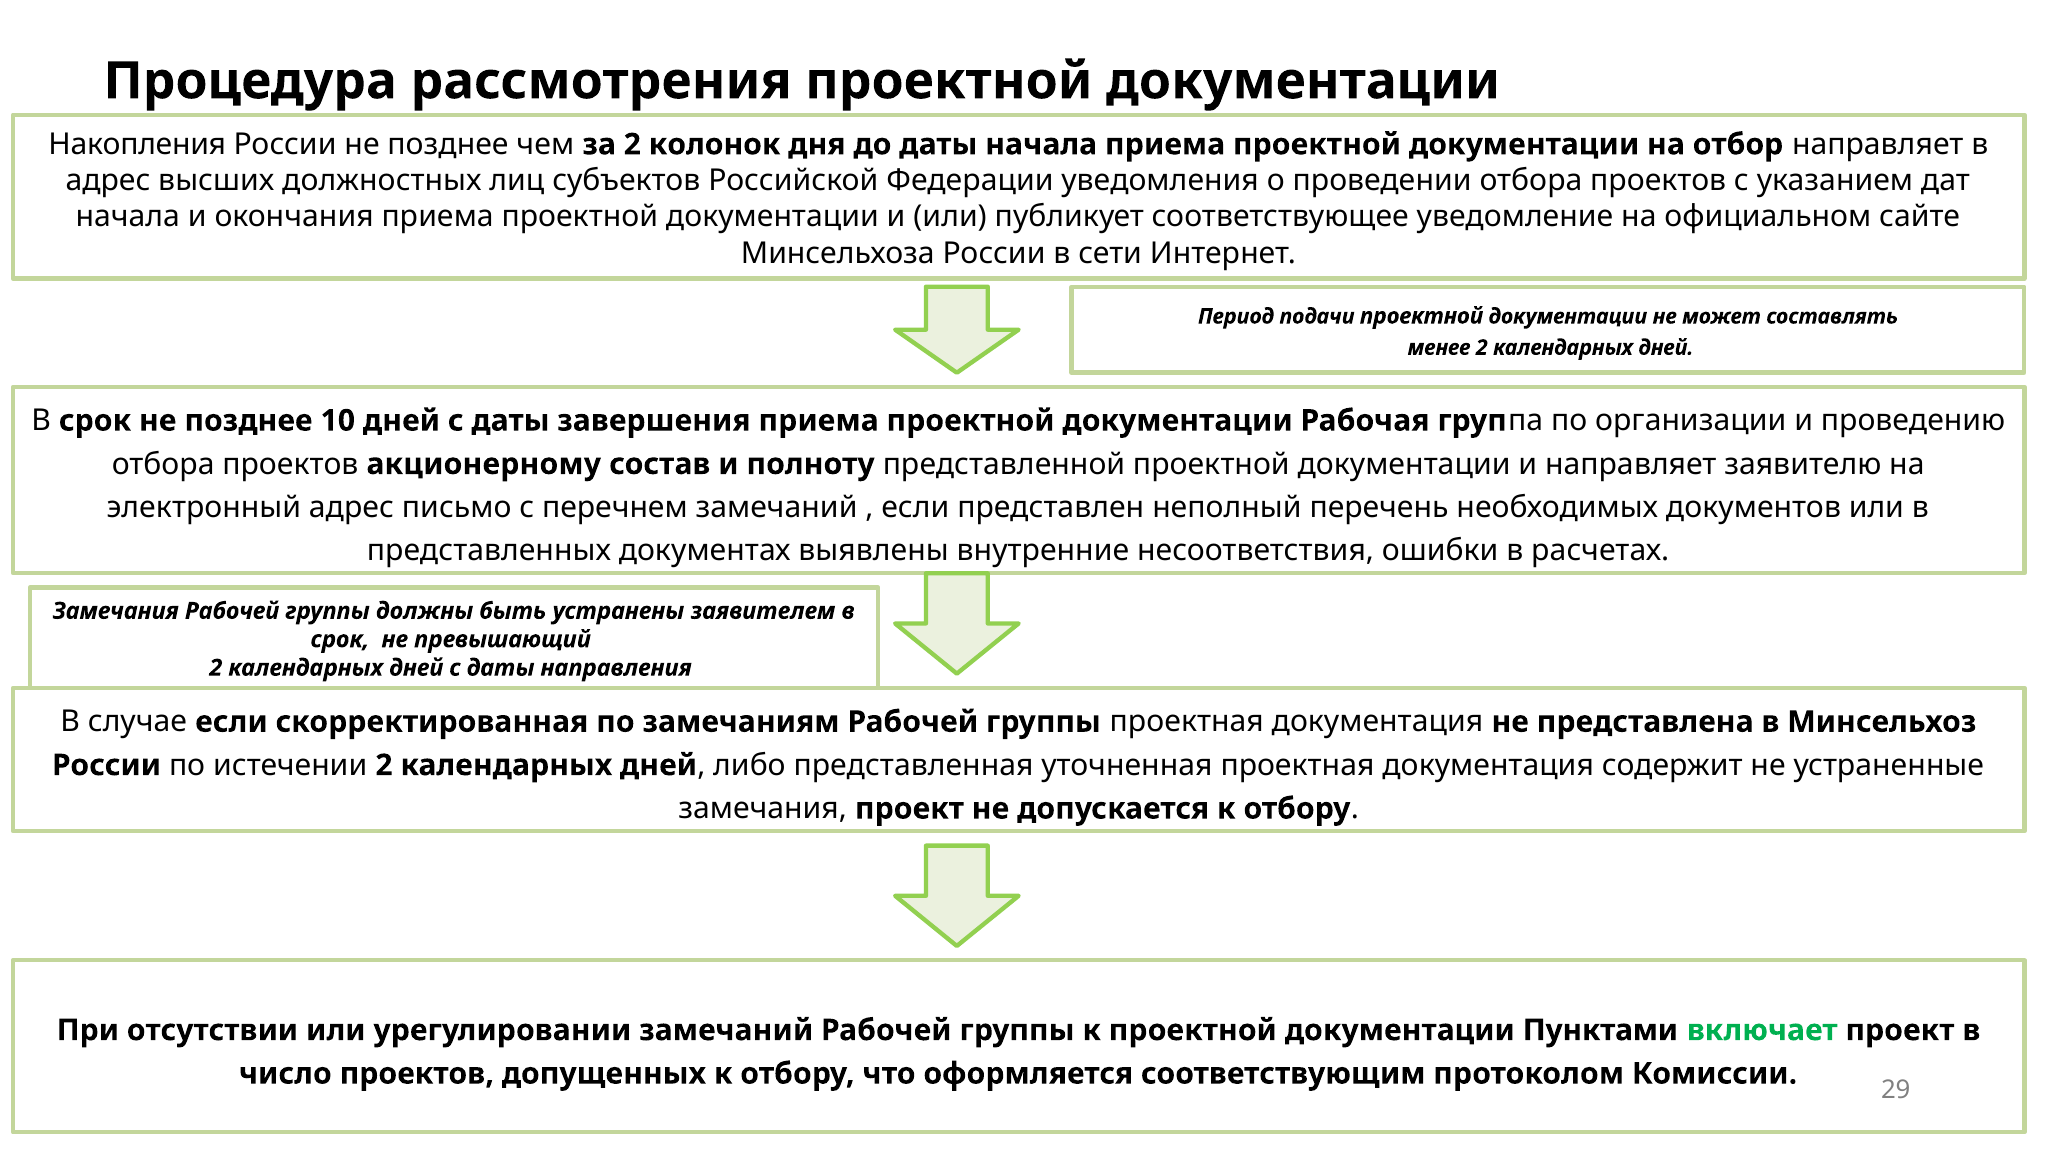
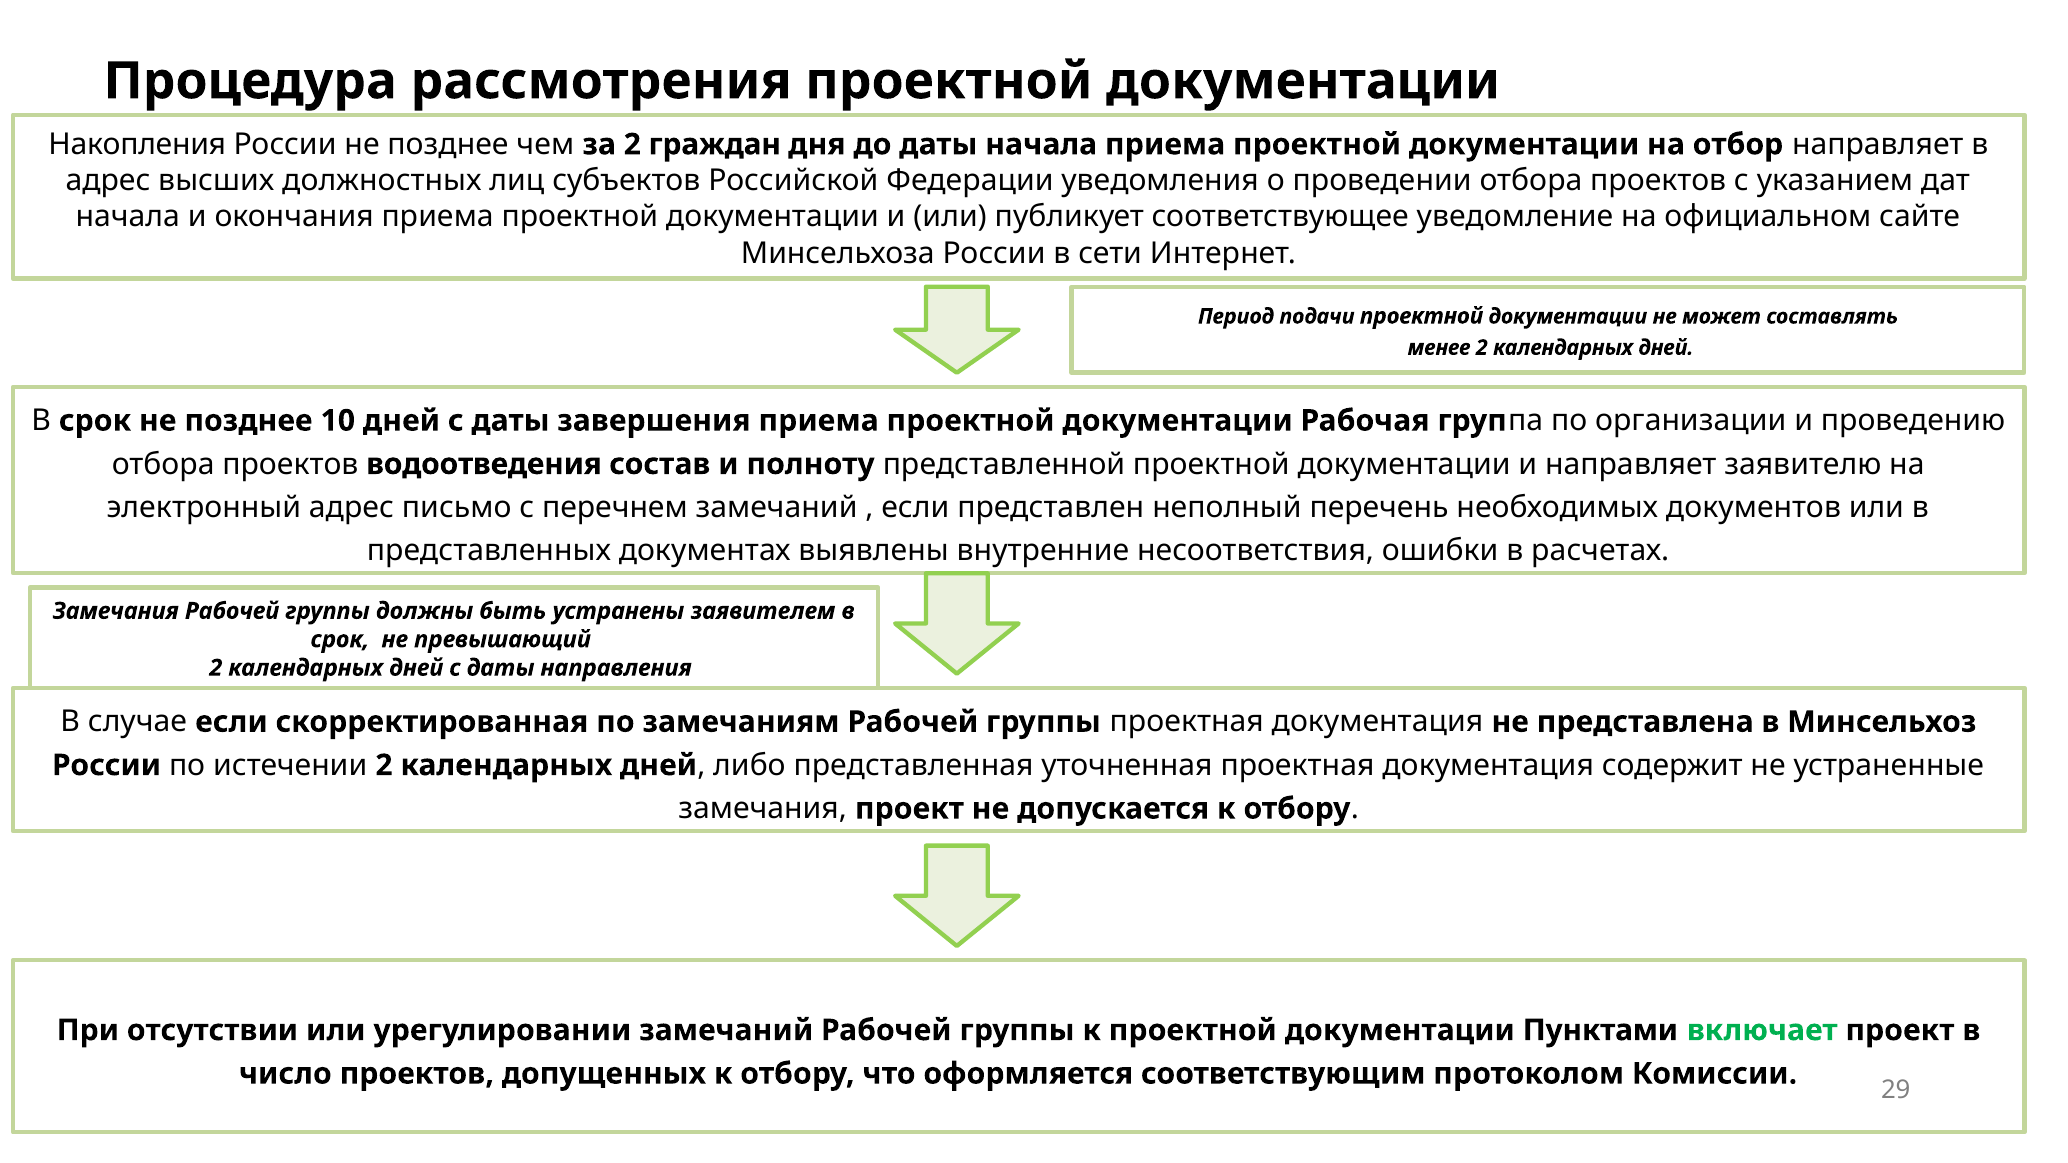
колонок: колонок -> граждан
акционерному: акционерному -> водоотведения
